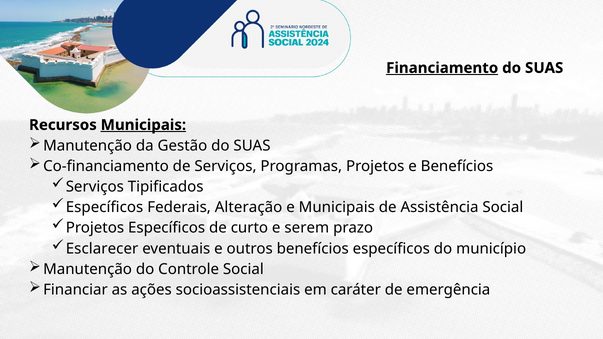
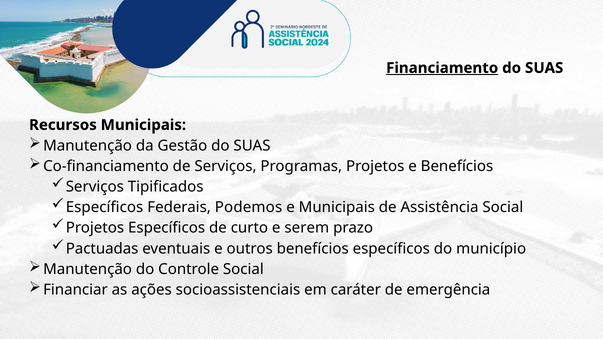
Municipais at (143, 125) underline: present -> none
Alteração: Alteração -> Podemos
Esclarecer: Esclarecer -> Pactuadas
